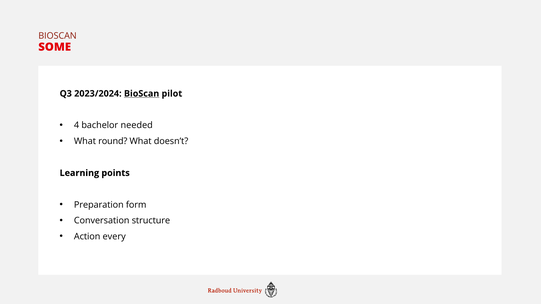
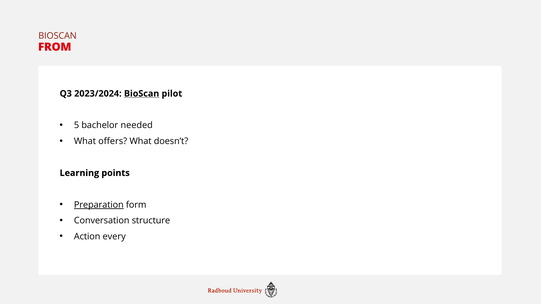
SOME: SOME -> FROM
4: 4 -> 5
round: round -> offers
Preparation underline: none -> present
